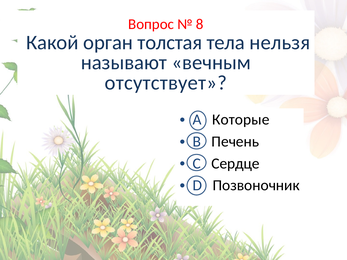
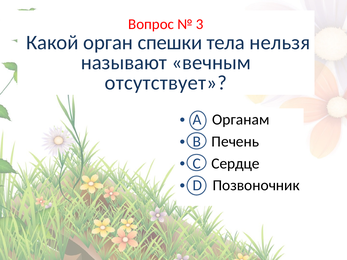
8: 8 -> 3
толстая: толстая -> спешки
Которые: Которые -> Органам
